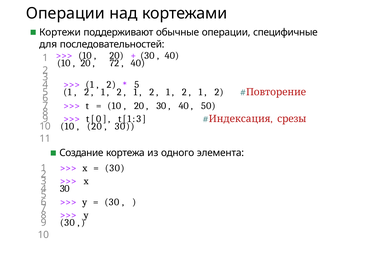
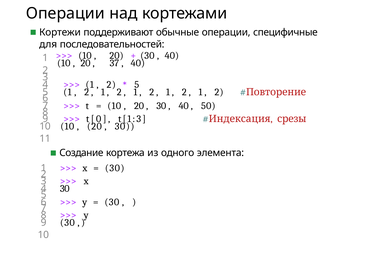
72: 72 -> 37
